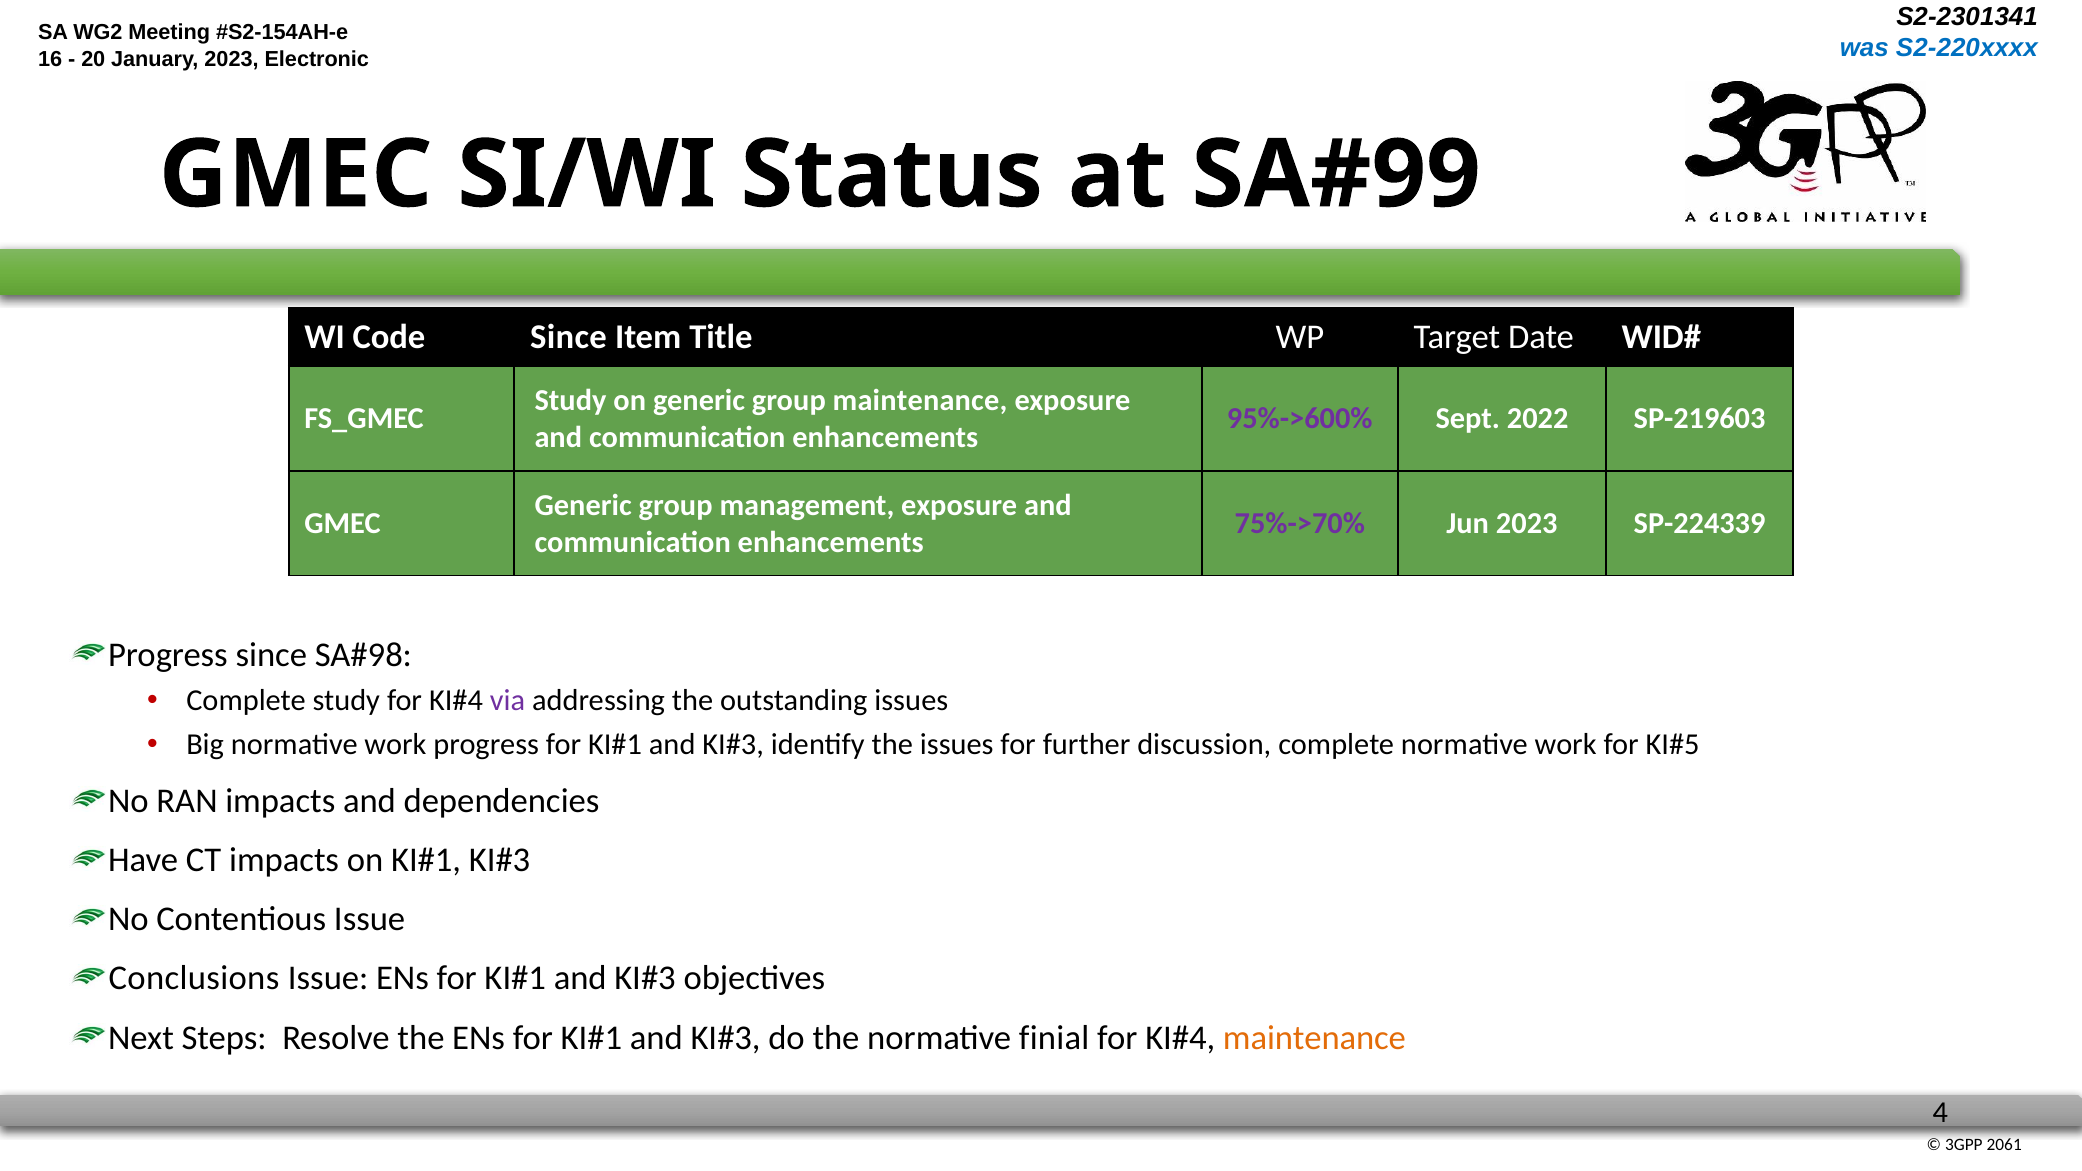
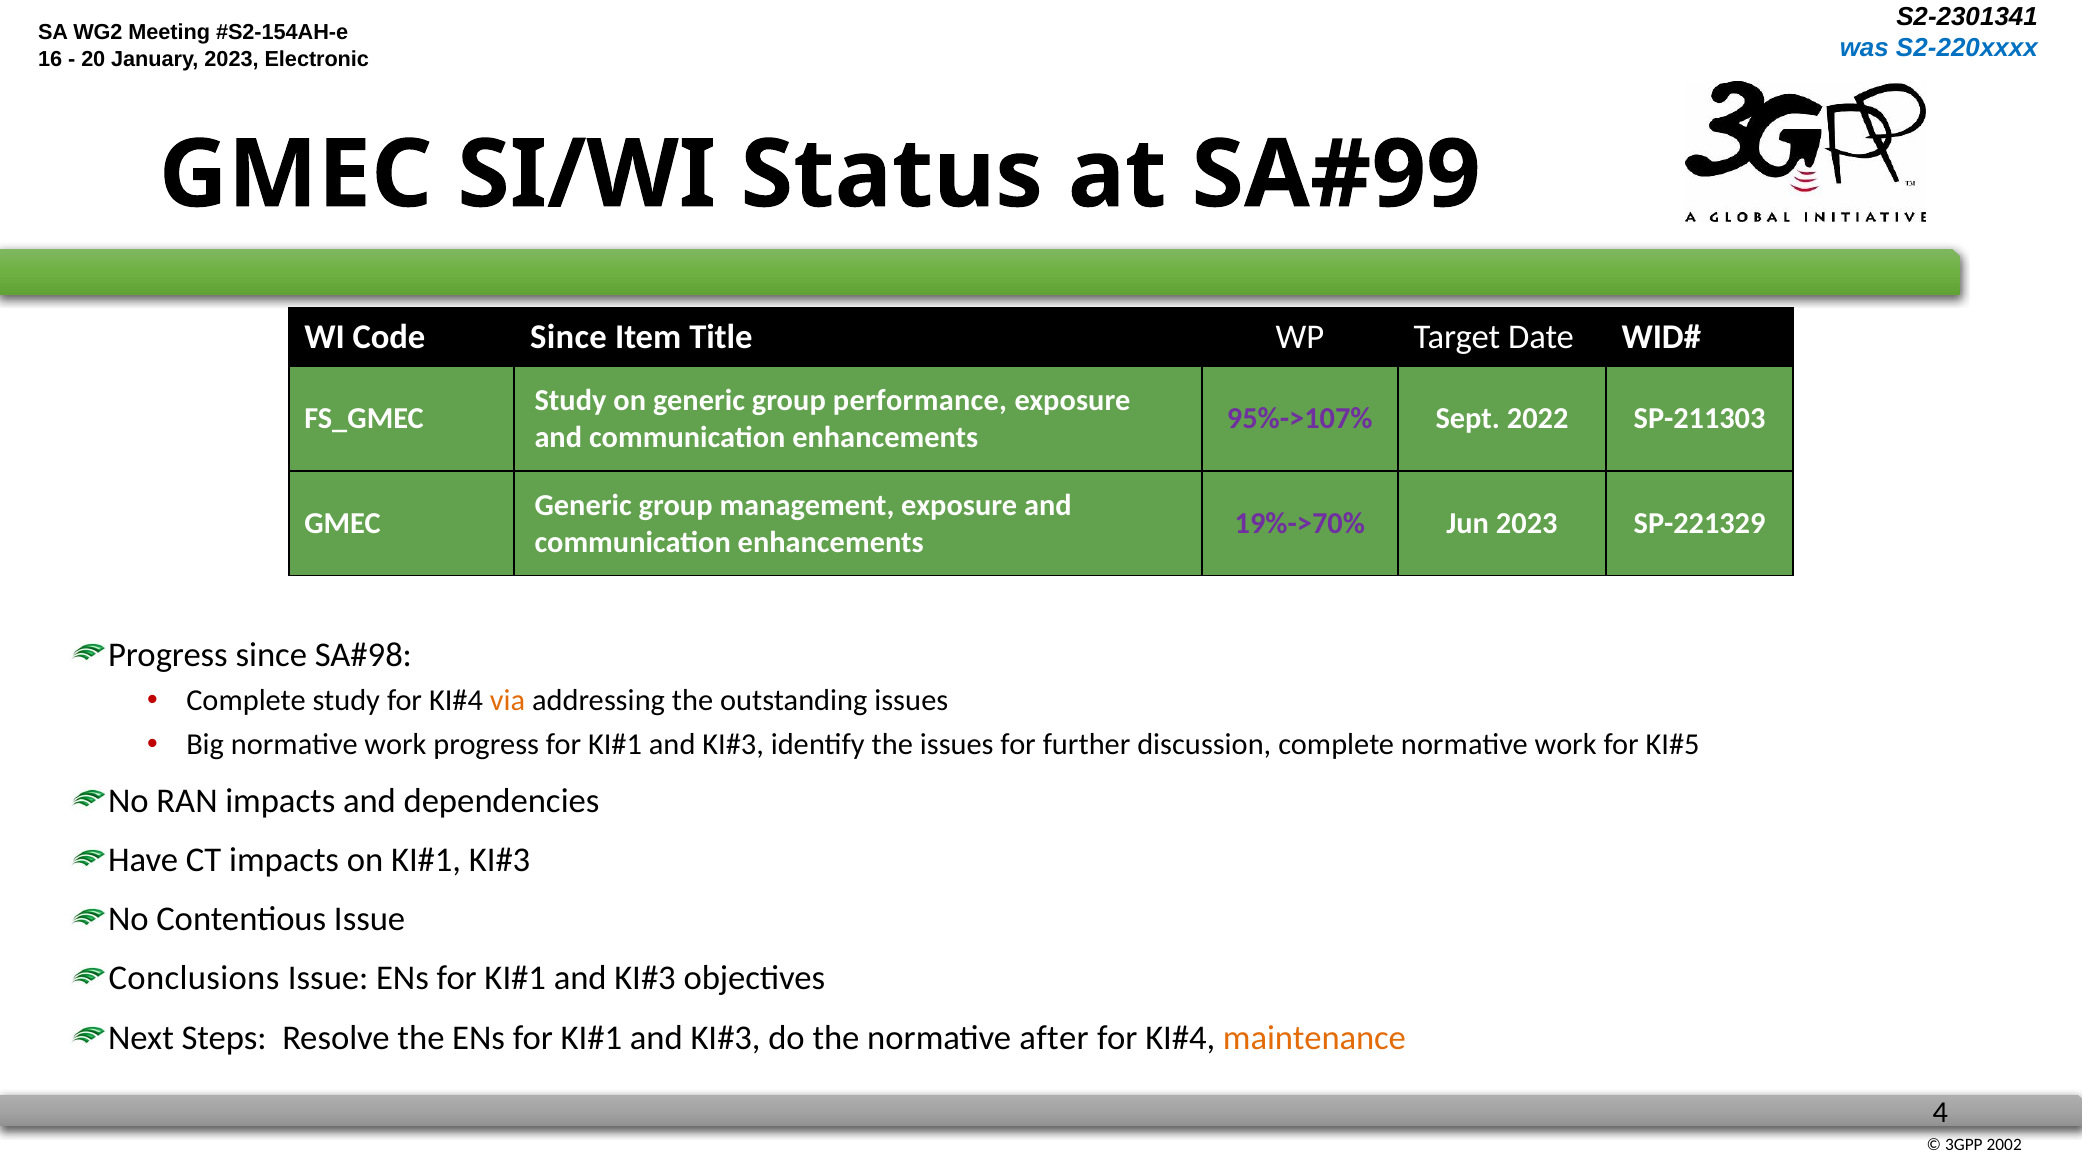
group maintenance: maintenance -> performance
95%->600%: 95%->600% -> 95%->107%
SP-219603: SP-219603 -> SP-211303
75%->70%: 75%->70% -> 19%->70%
SP-224339: SP-224339 -> SP-221329
via colour: purple -> orange
finial: finial -> after
2061: 2061 -> 2002
